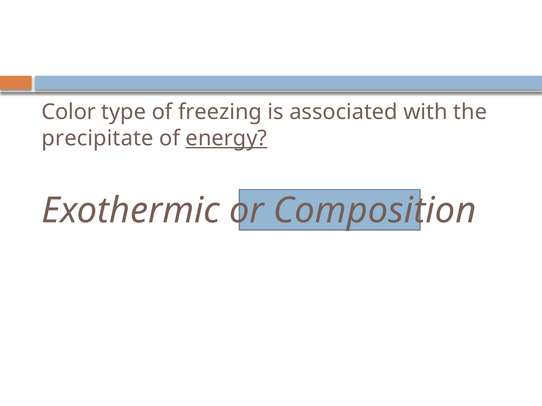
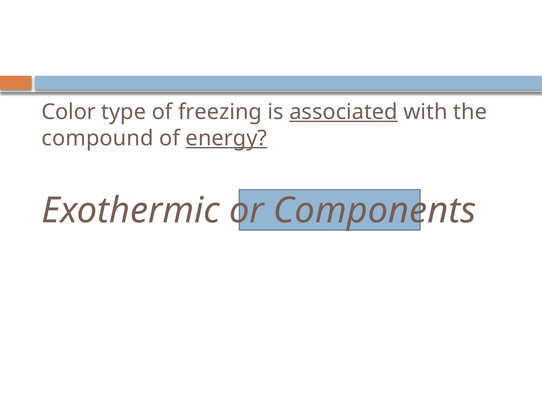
associated underline: none -> present
precipitate: precipitate -> compound
Composition: Composition -> Components
